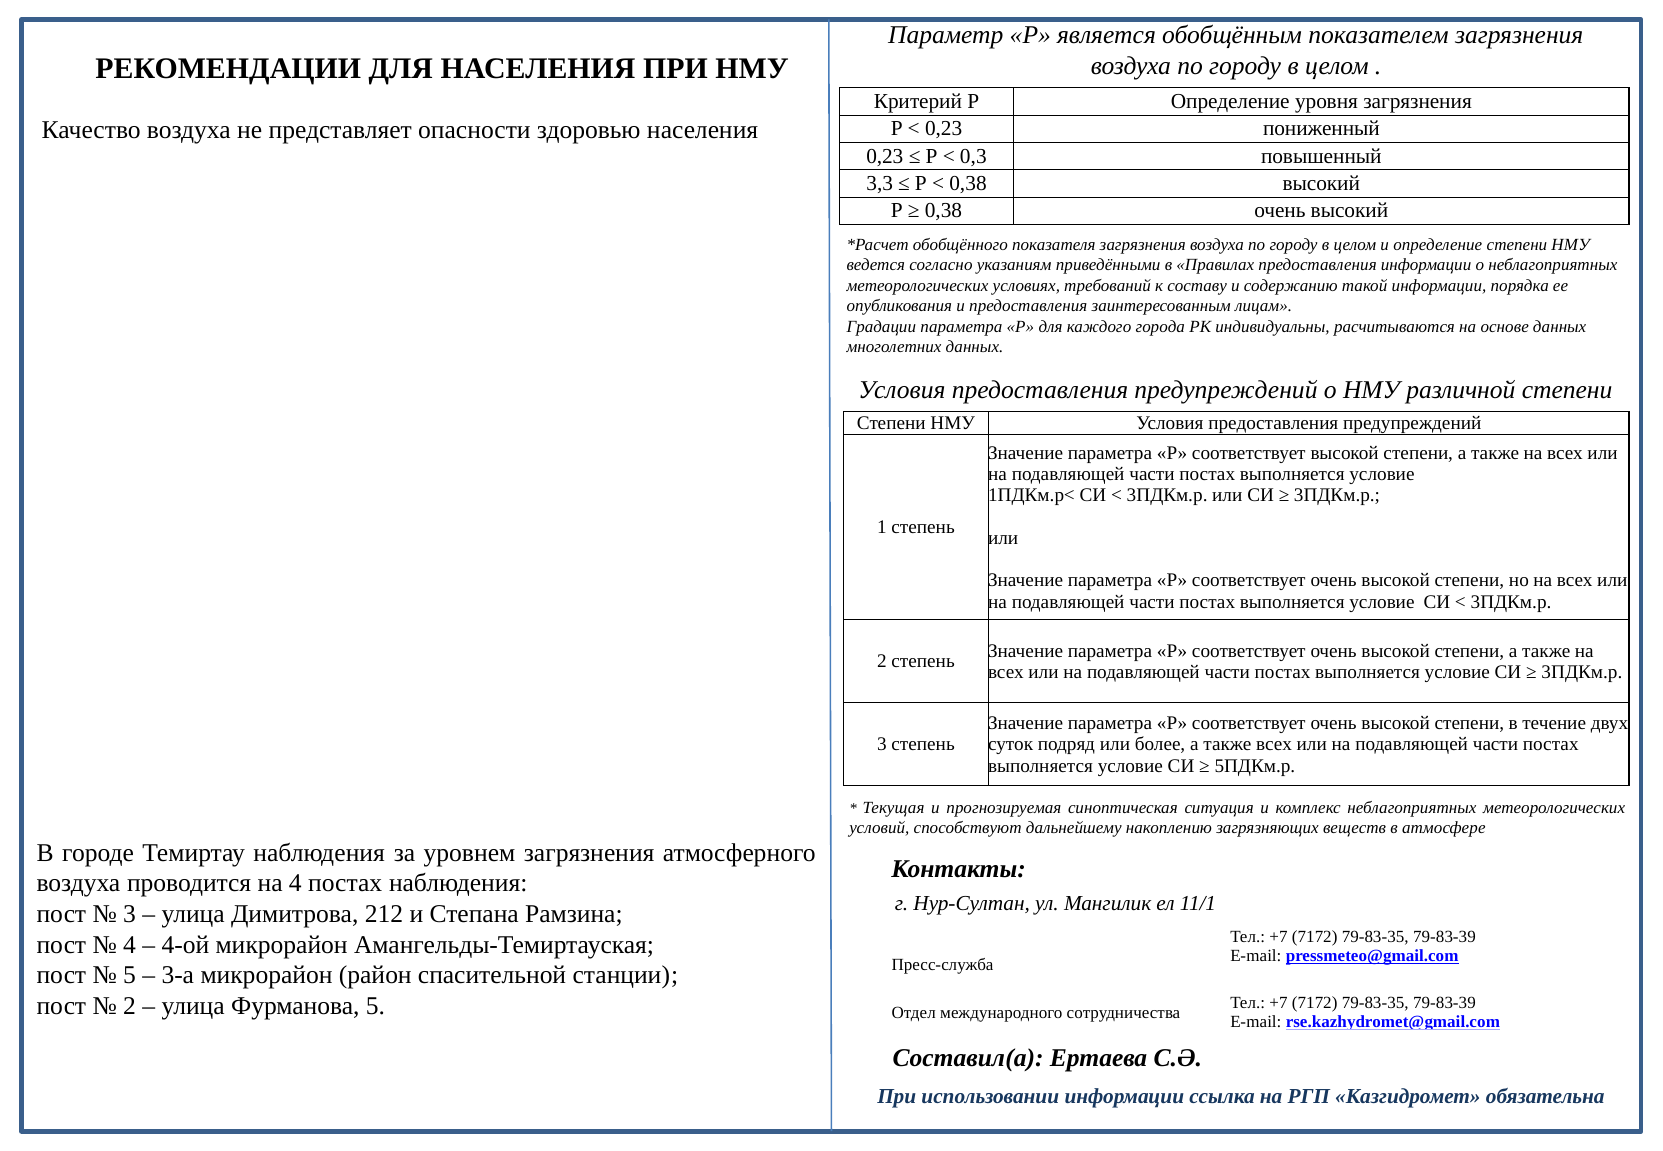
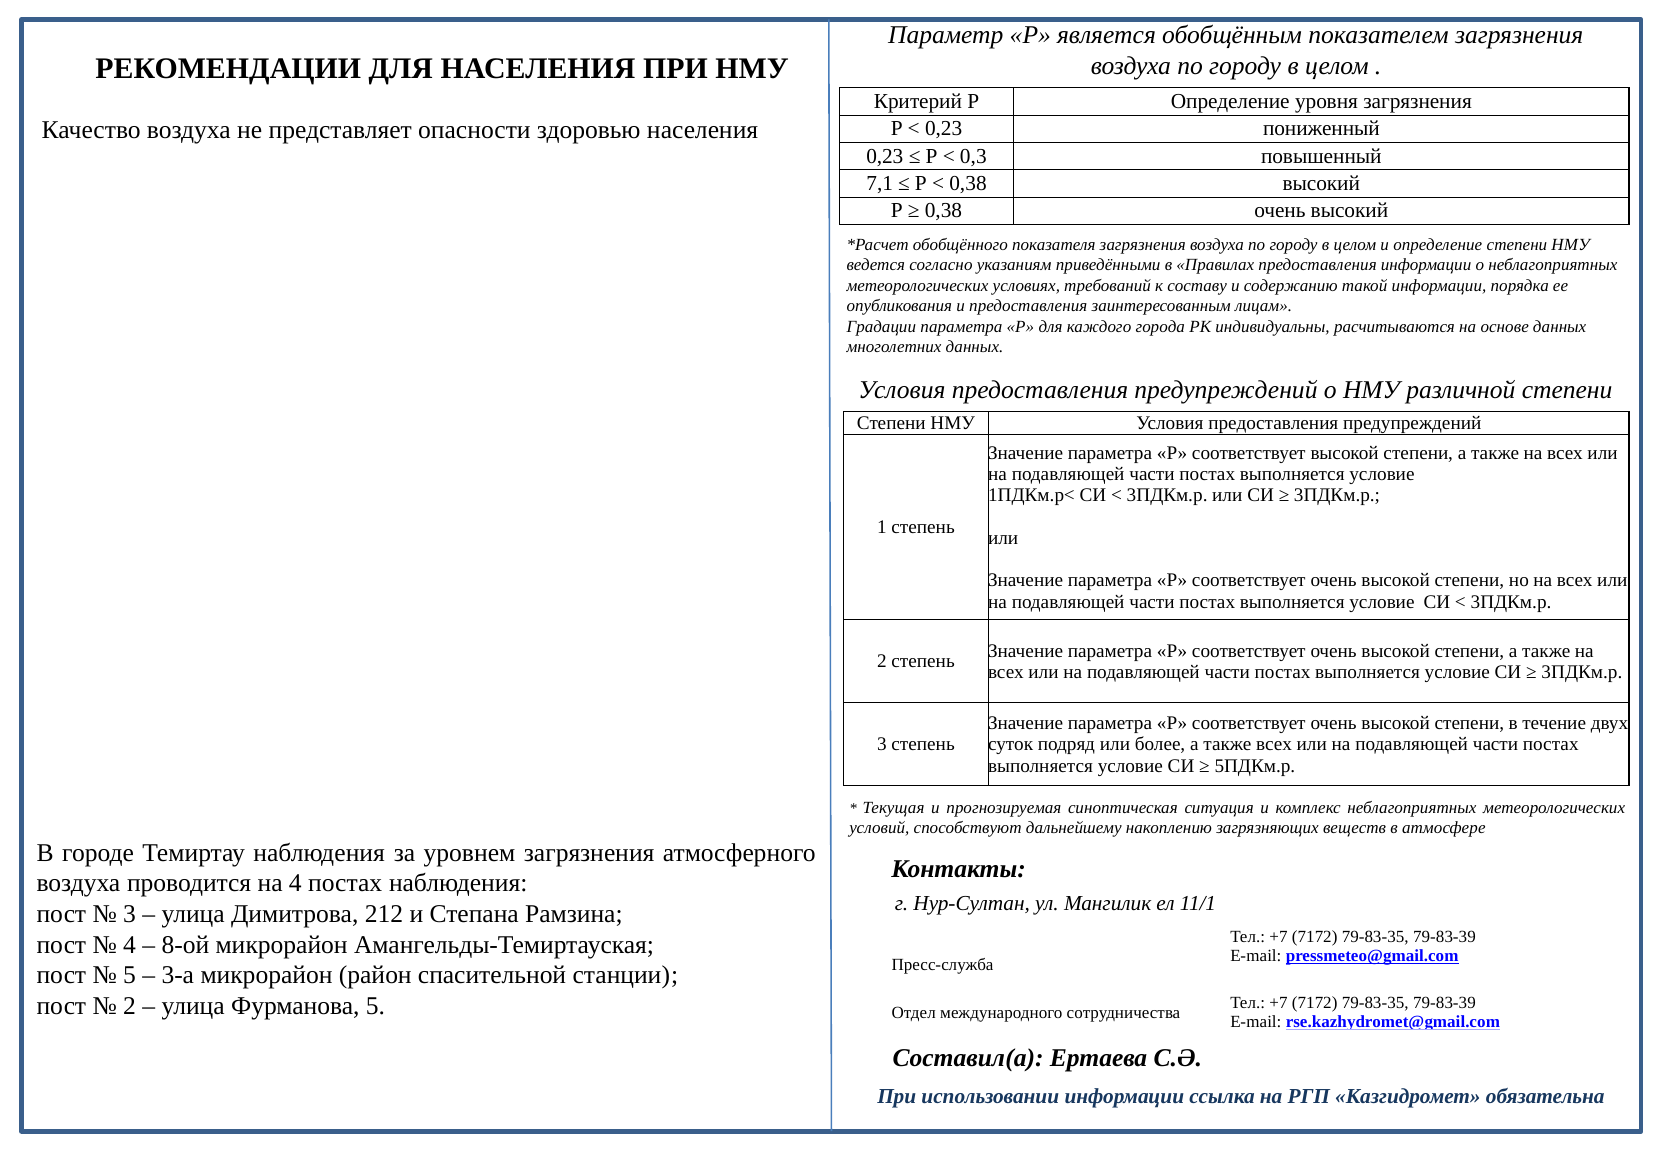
3,3: 3,3 -> 7,1
4-ой: 4-ой -> 8-ой
